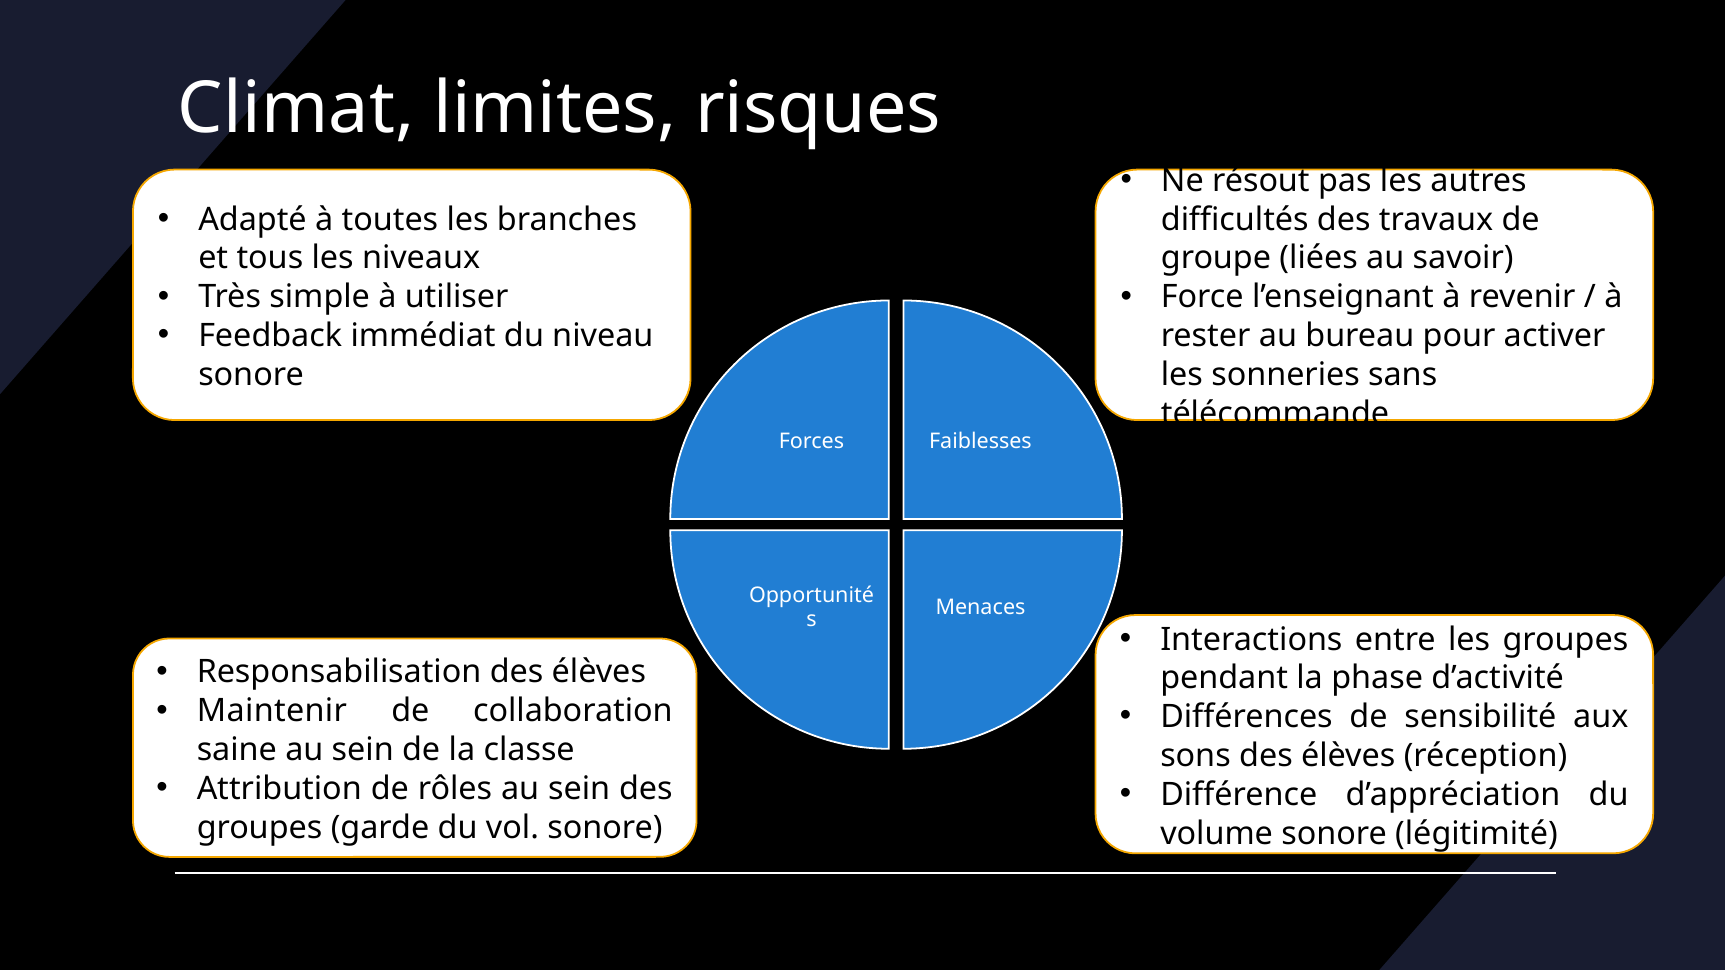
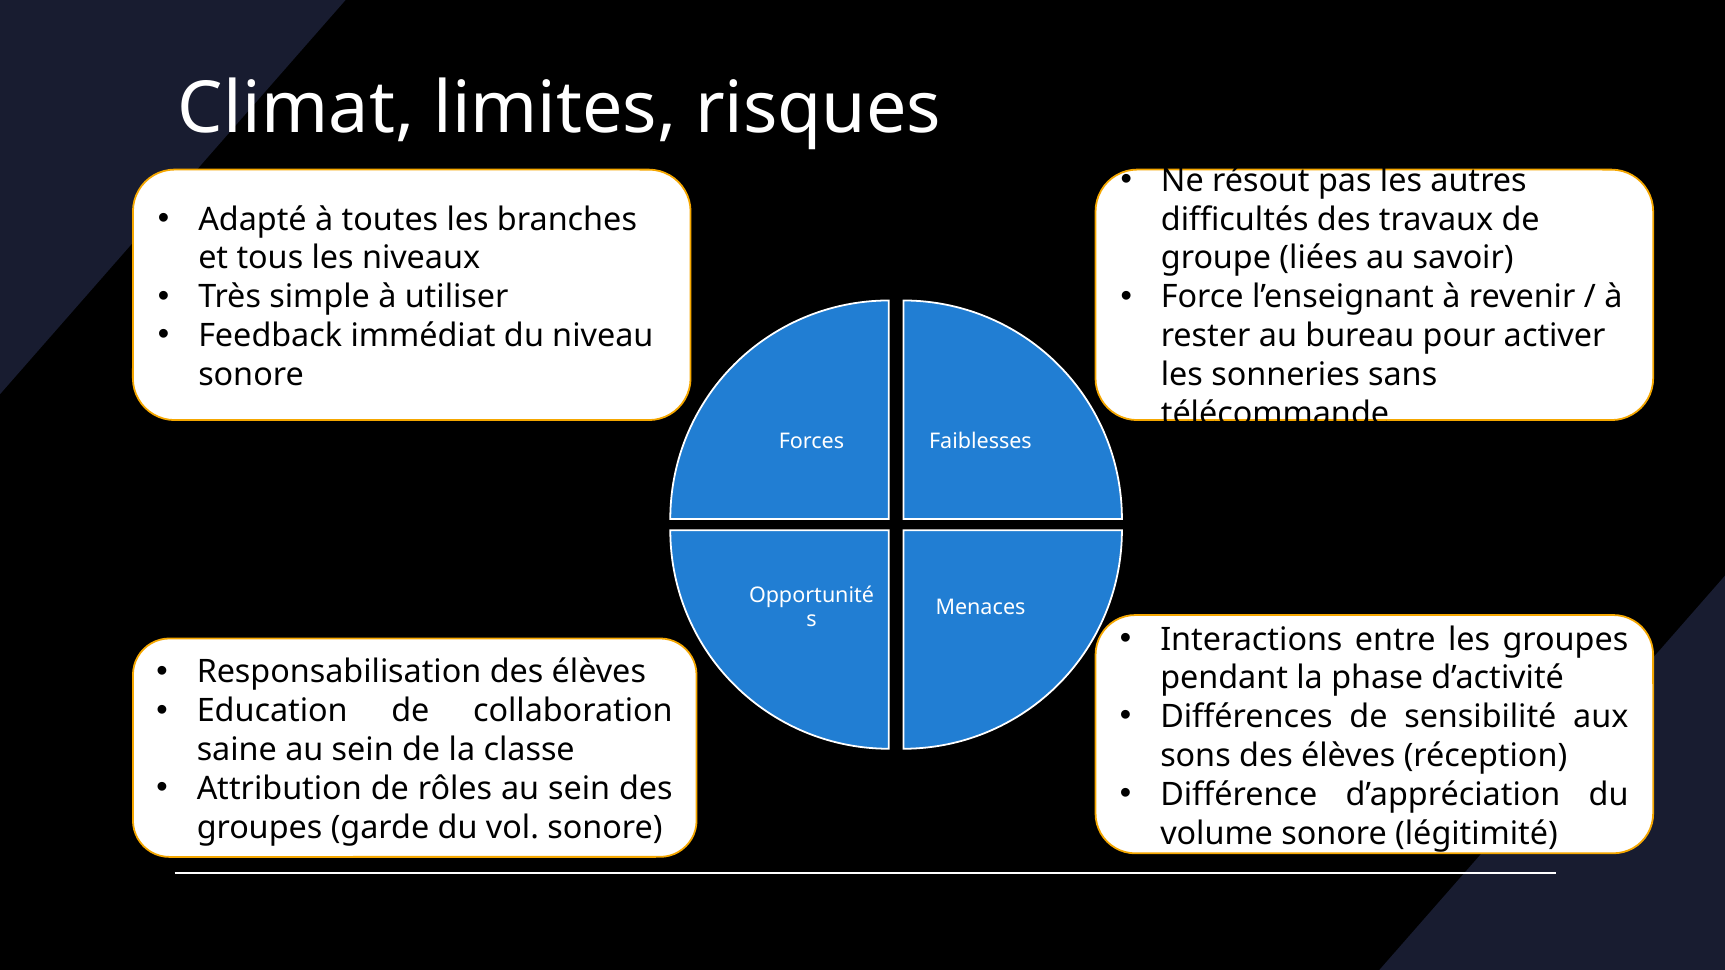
Maintenir: Maintenir -> Education
